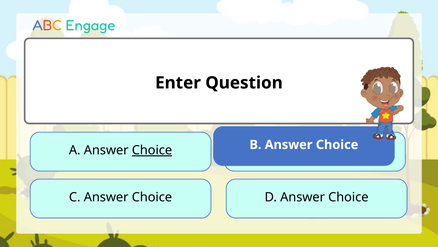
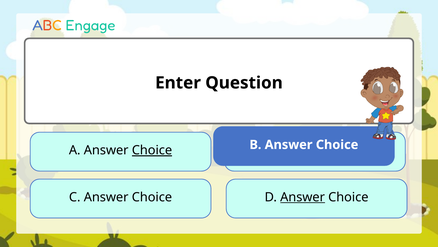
Answer at (303, 197) underline: none -> present
